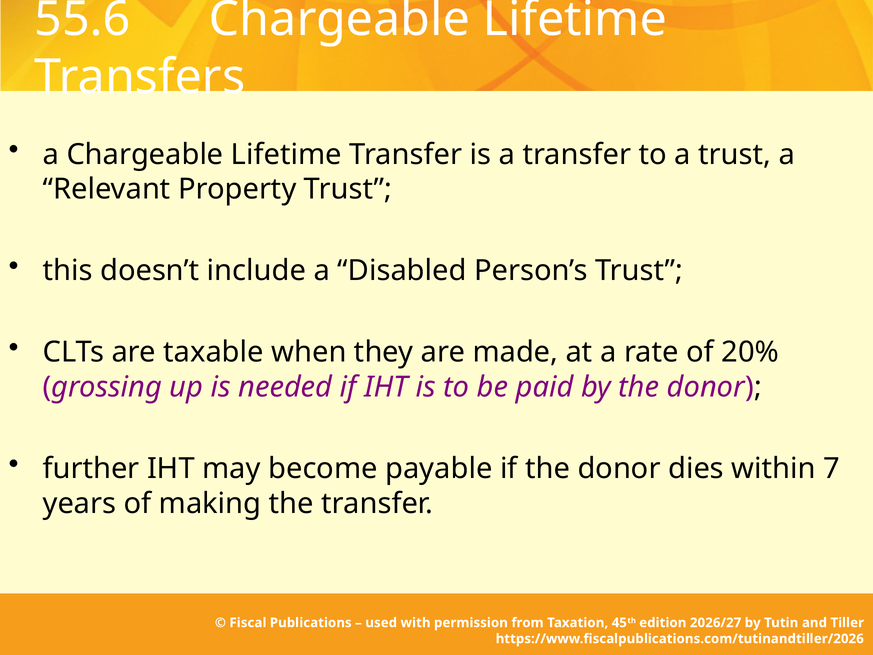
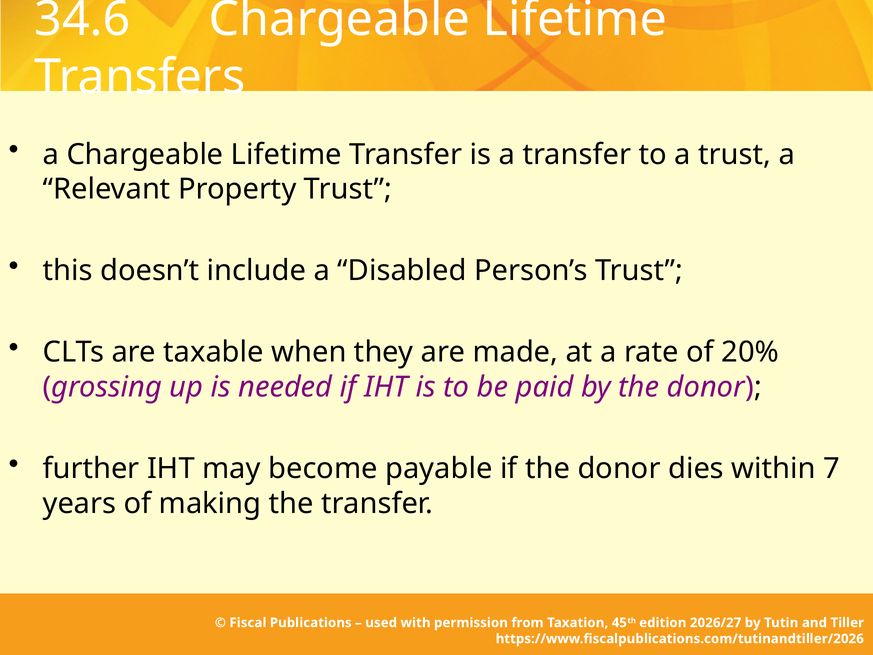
55.6: 55.6 -> 34.6
